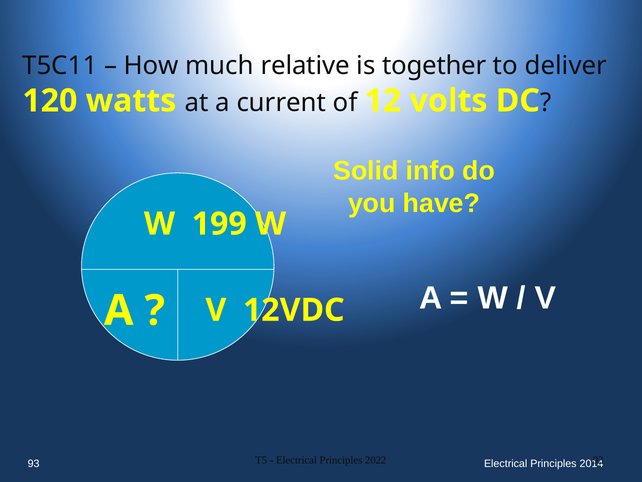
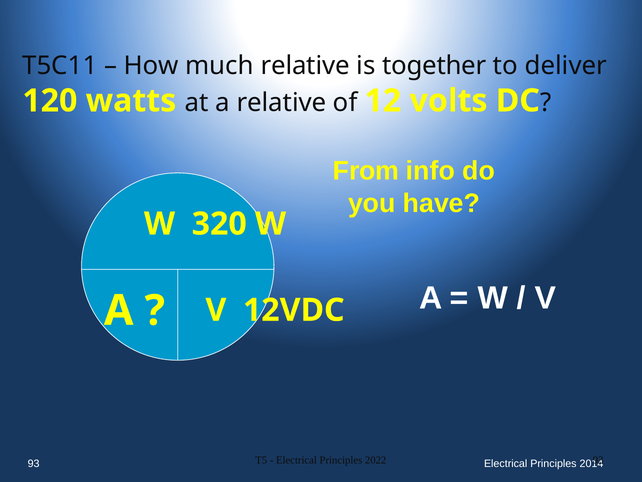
a current: current -> relative
Solid: Solid -> From
199: 199 -> 320
